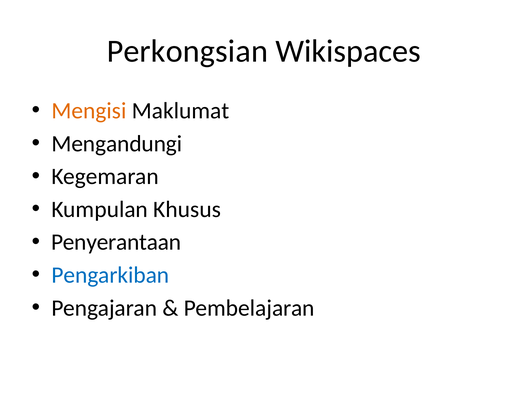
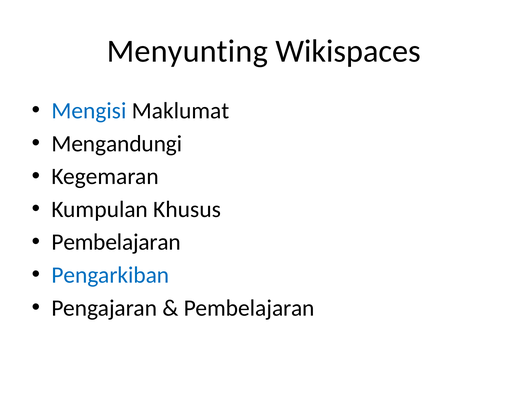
Perkongsian: Perkongsian -> Menyunting
Mengisi colour: orange -> blue
Penyerantaan at (116, 242): Penyerantaan -> Pembelajaran
